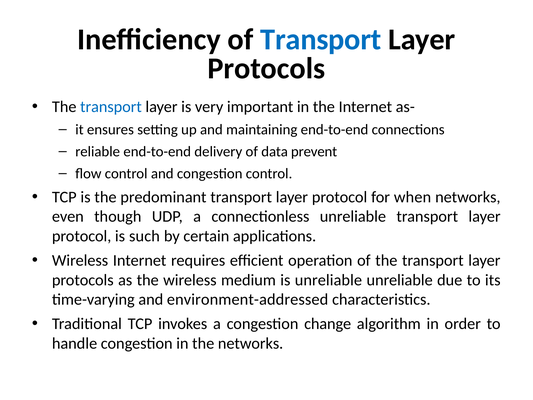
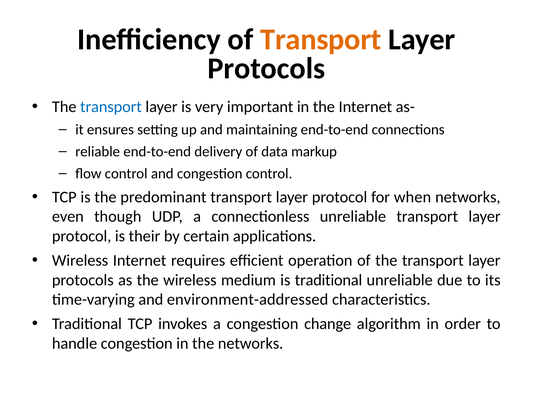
Transport at (321, 39) colour: blue -> orange
prevent: prevent -> markup
such: such -> their
is unreliable: unreliable -> traditional
